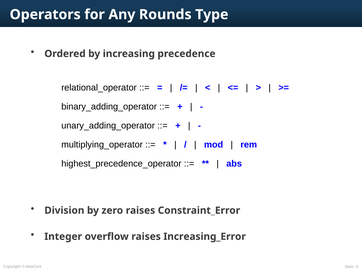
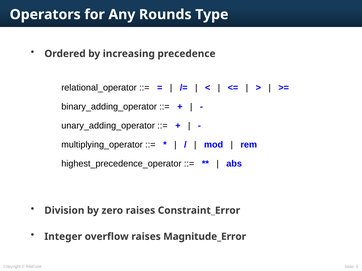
Increasing_Error: Increasing_Error -> Magnitude_Error
